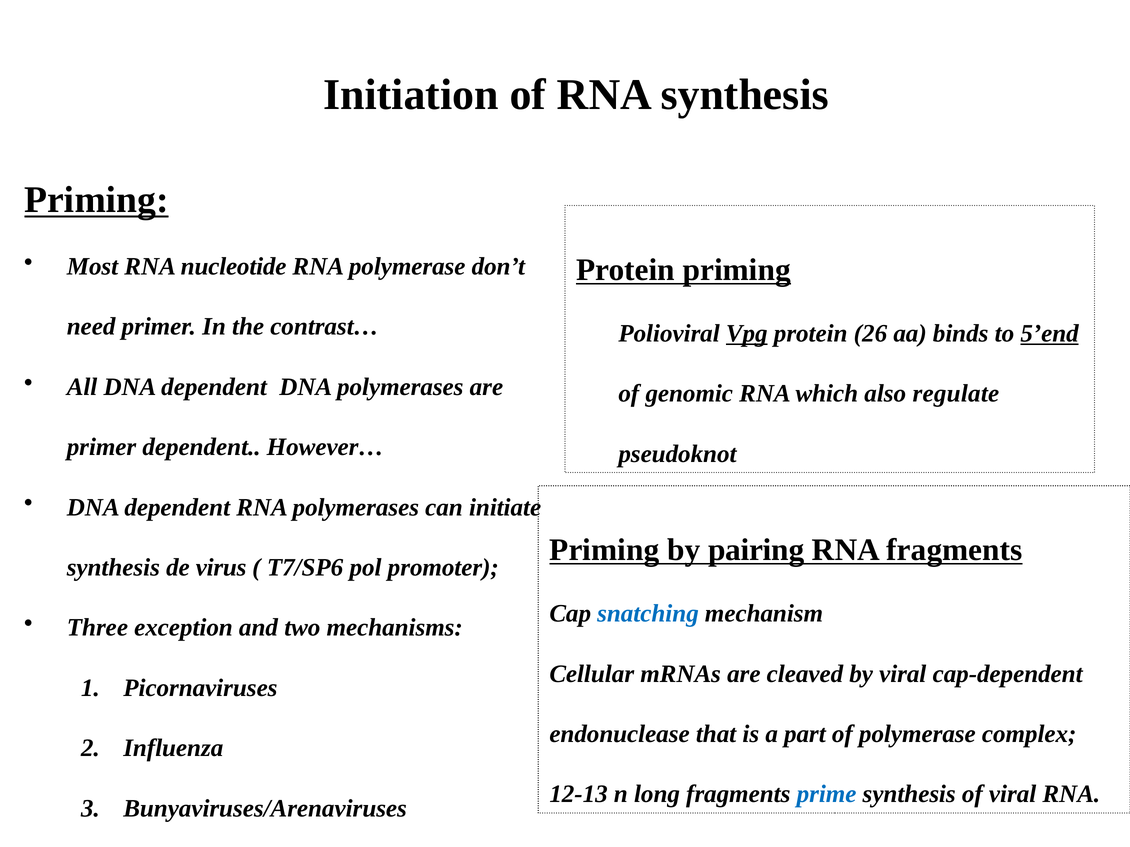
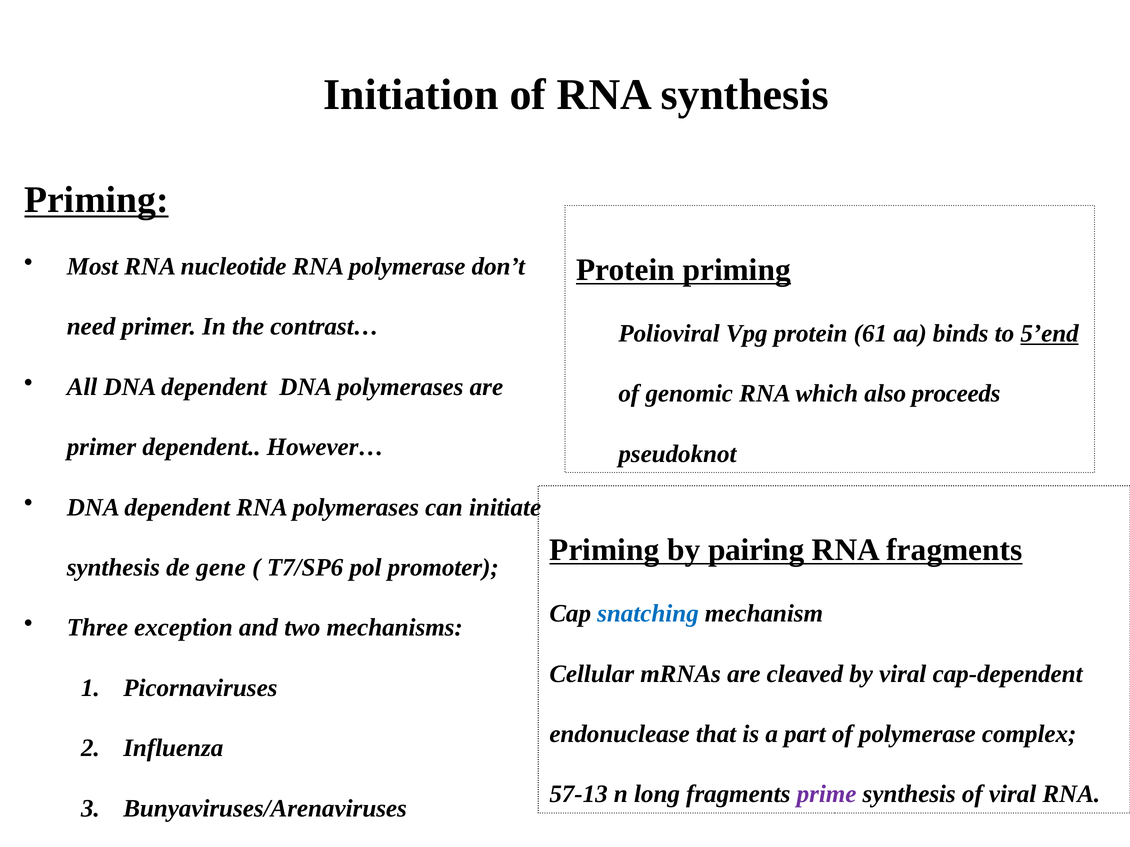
Vpg underline: present -> none
26: 26 -> 61
regulate: regulate -> proceeds
virus: virus -> gene
12-13: 12-13 -> 57-13
prime colour: blue -> purple
